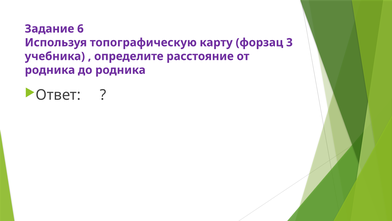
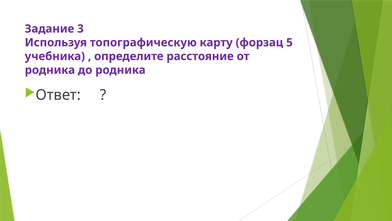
6: 6 -> 3
3: 3 -> 5
